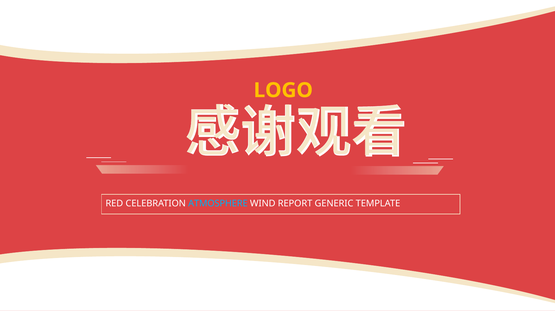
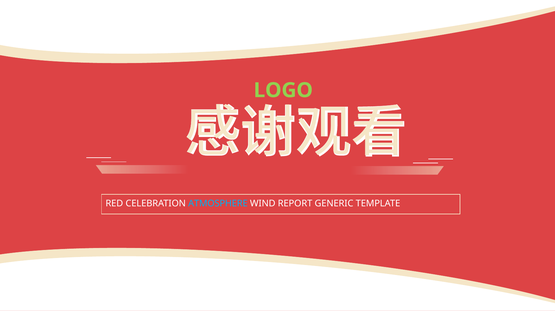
LOGO colour: yellow -> light green
